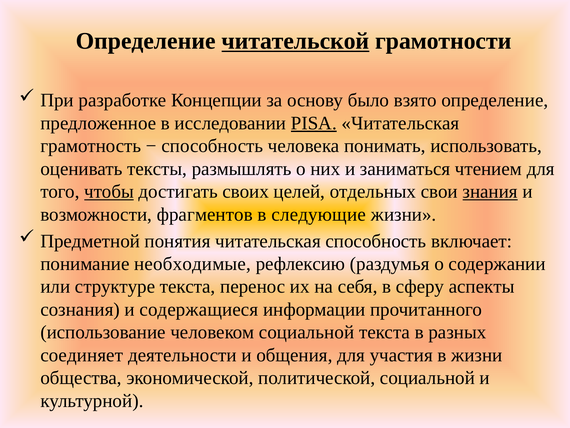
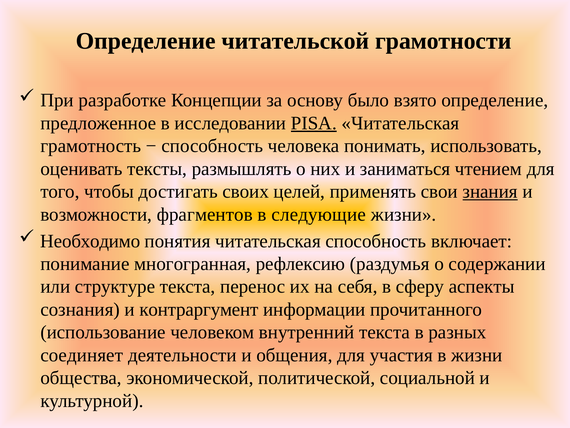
читательской underline: present -> none
чтобы underline: present -> none
отдельных: отдельных -> применять
Предметной: Предметной -> Необходимо
необходимые: необходимые -> многогранная
содержащиеся: содержащиеся -> контраргумент
человеком социальной: социальной -> внутренний
